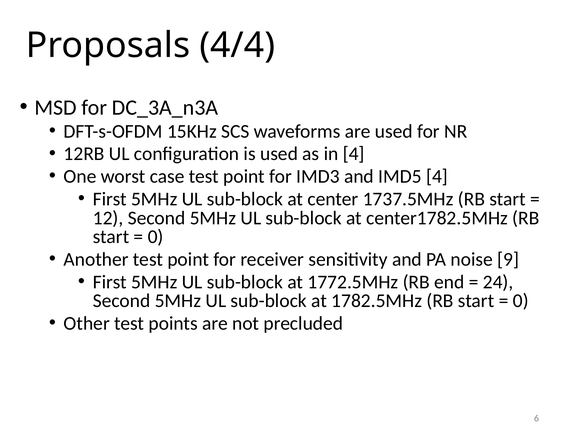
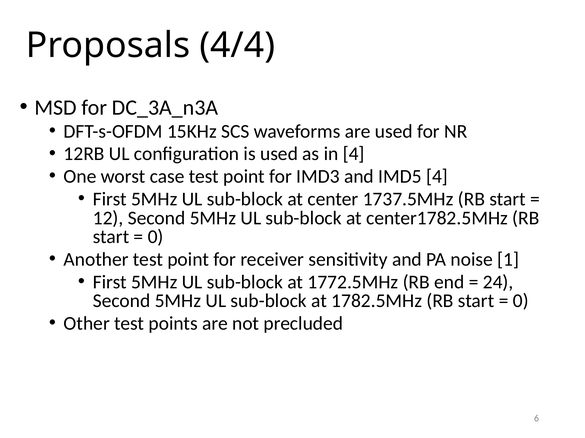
9: 9 -> 1
